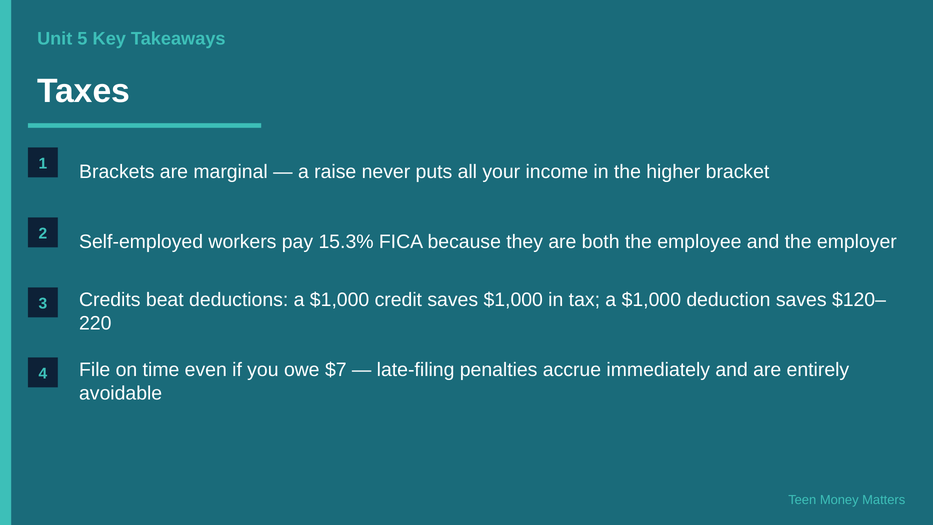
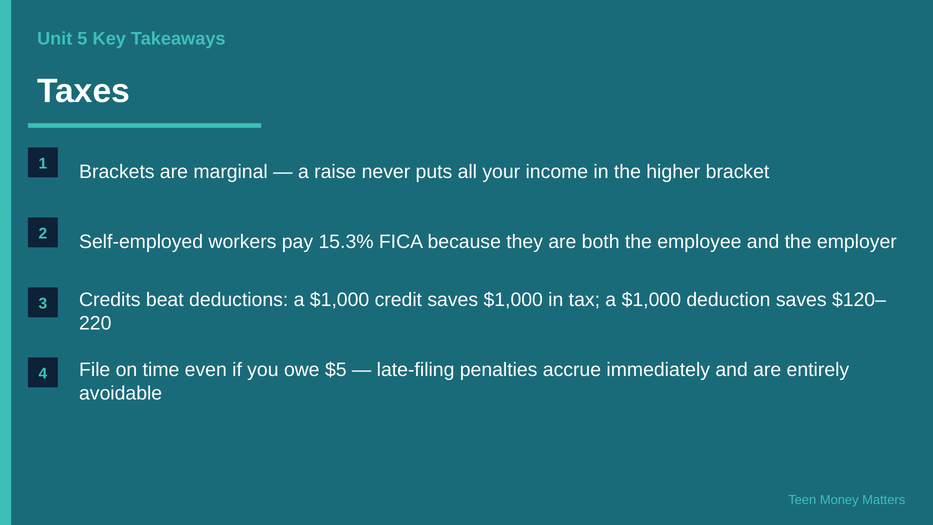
$7: $7 -> $5
